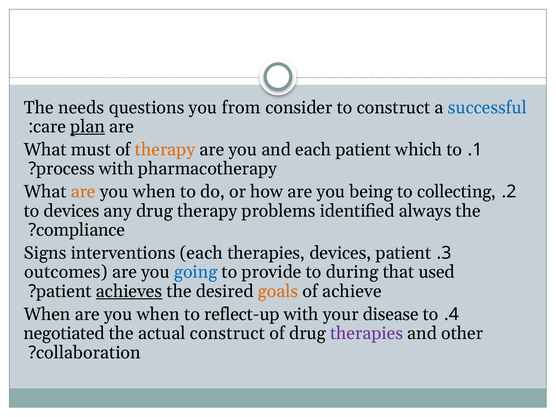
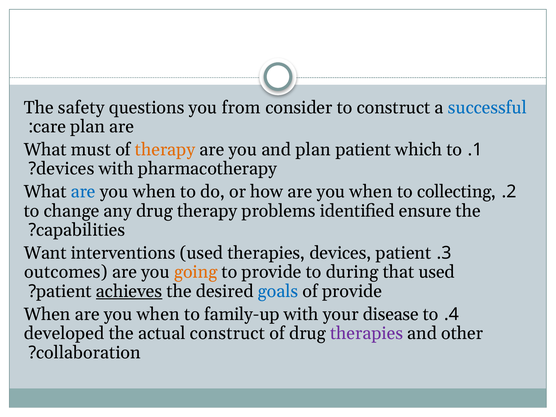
needs: needs -> safety
plan at (88, 127) underline: present -> none
and each: each -> plan
process at (65, 169): process -> devices
are at (83, 192) colour: orange -> blue
how are you being: being -> when
to devices: devices -> change
always: always -> ensure
compliance: compliance -> capabilities
Signs: Signs -> Want
interventions each: each -> used
going colour: blue -> orange
goals colour: orange -> blue
of achieve: achieve -> provide
reflect-up: reflect-up -> family-up
negotiated: negotiated -> developed
